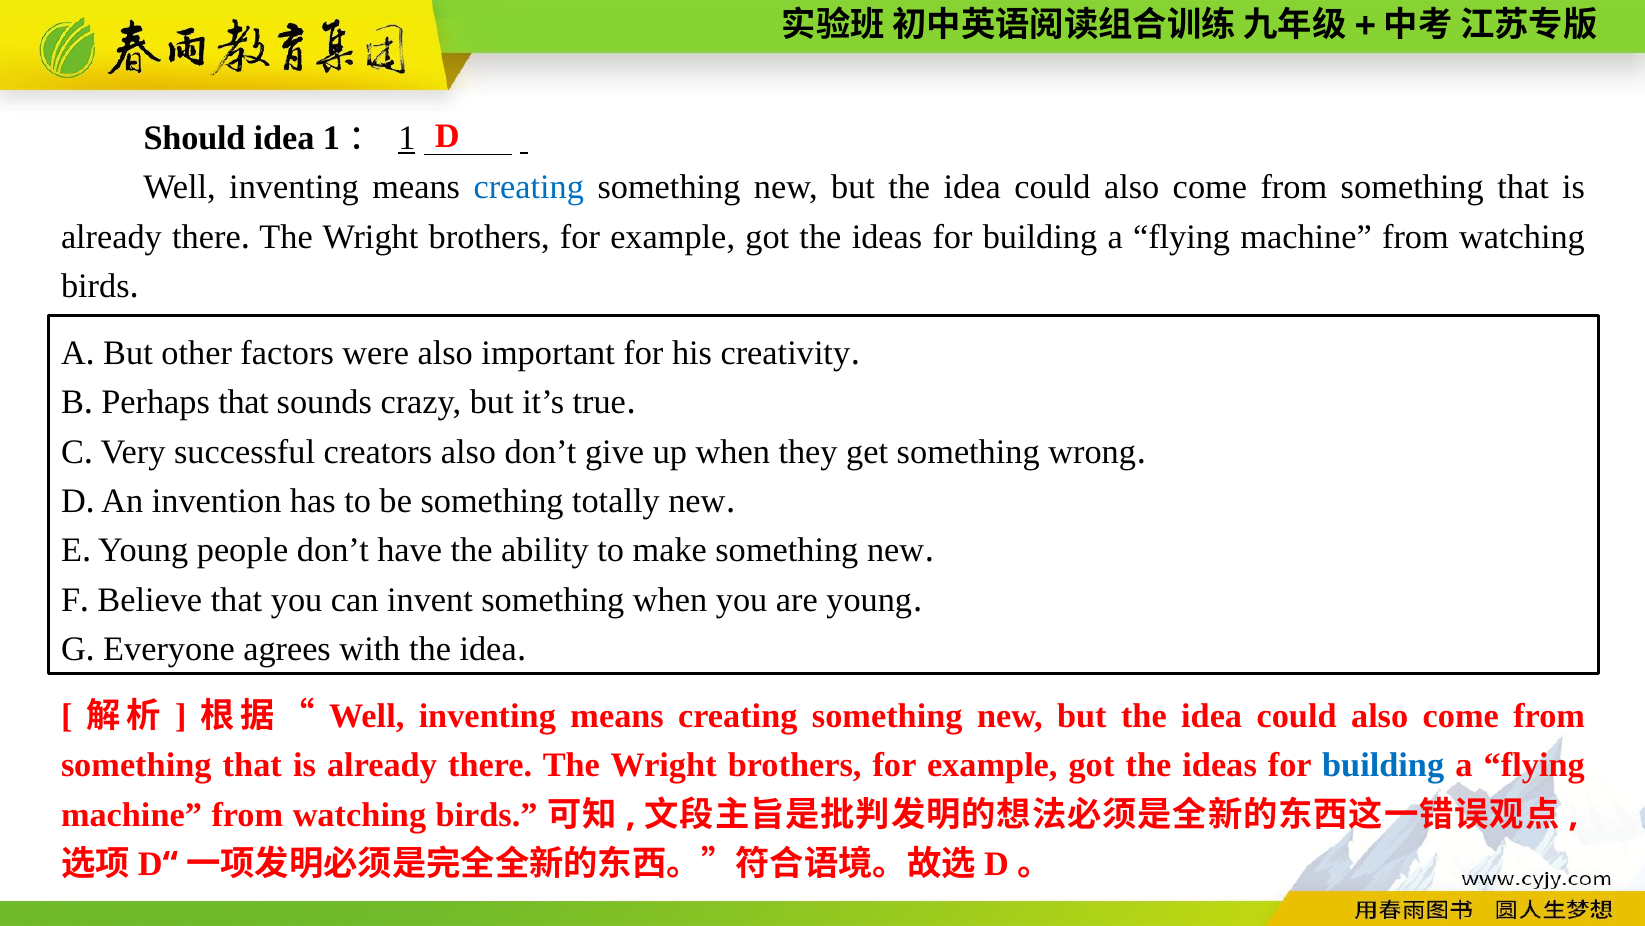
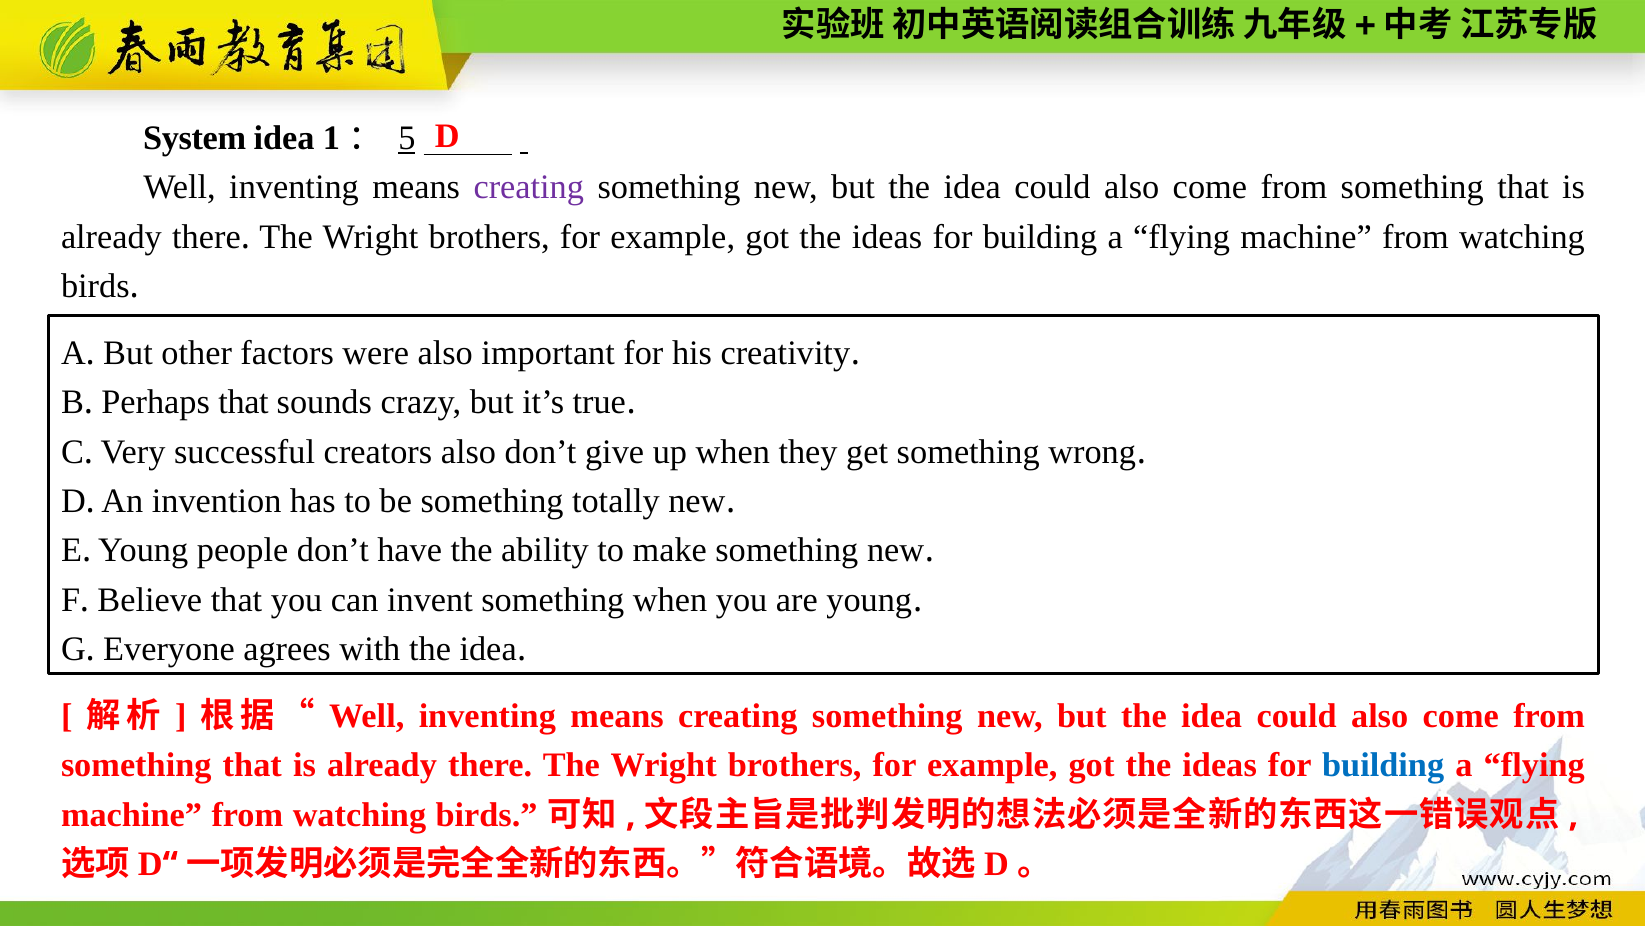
Should: Should -> System
1: 1 -> 5
creating at (529, 187) colour: blue -> purple
